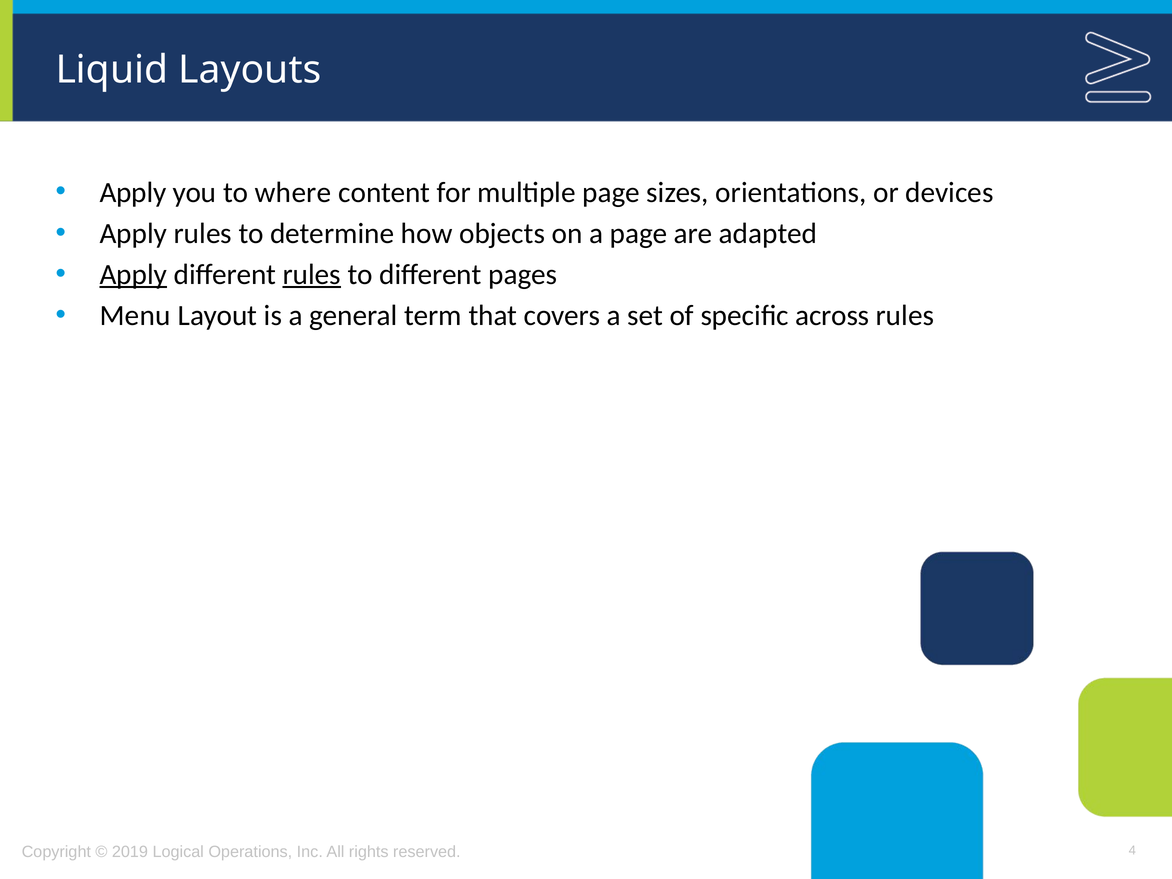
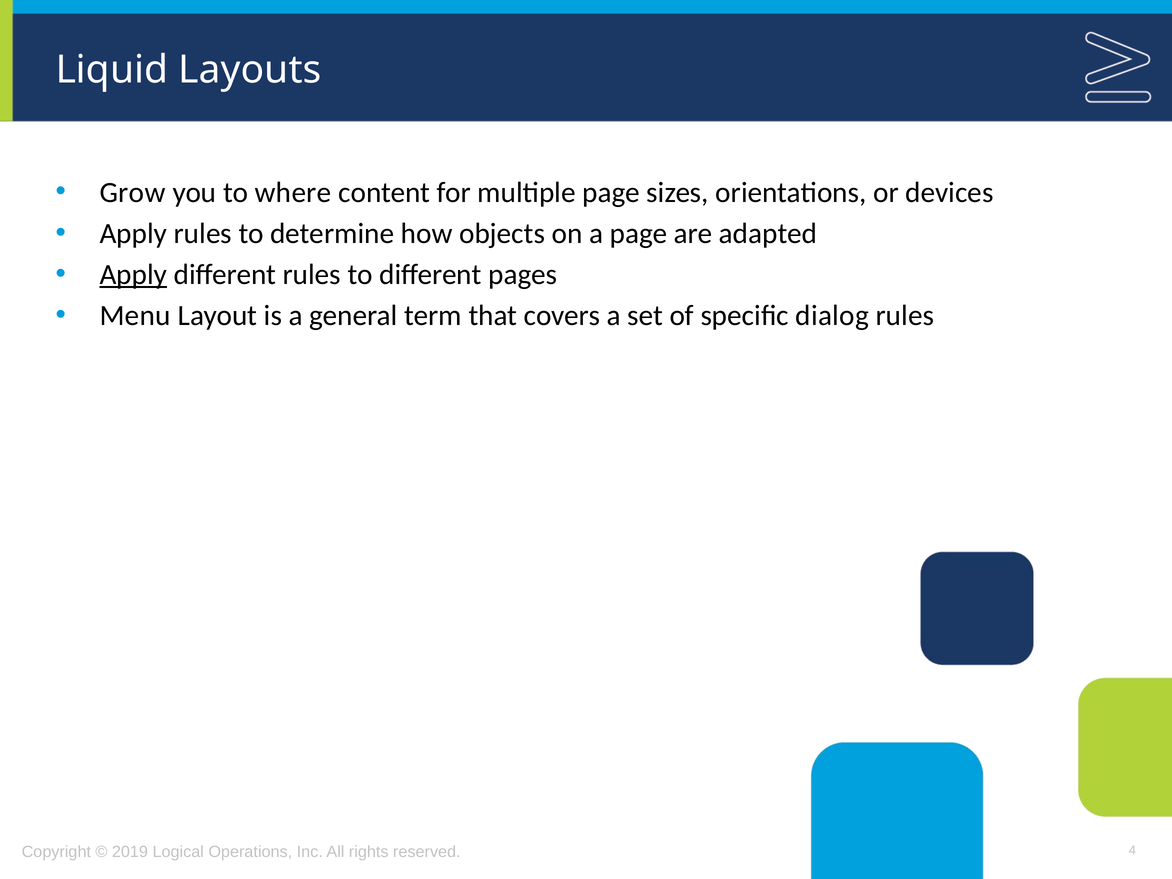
Apply at (133, 192): Apply -> Grow
rules at (312, 274) underline: present -> none
across: across -> dialog
